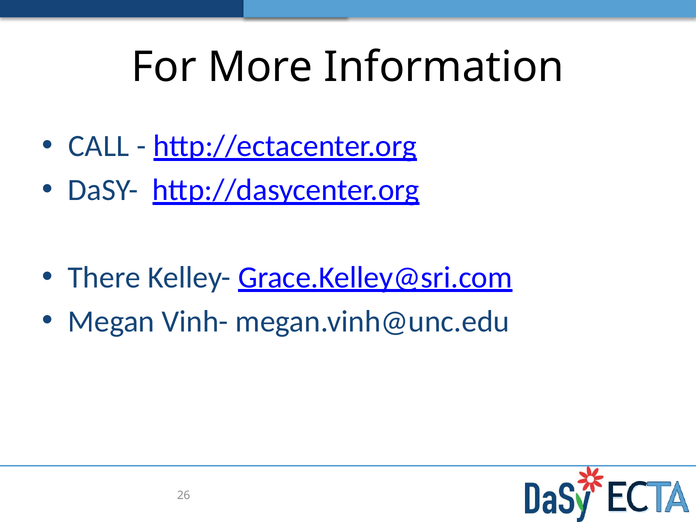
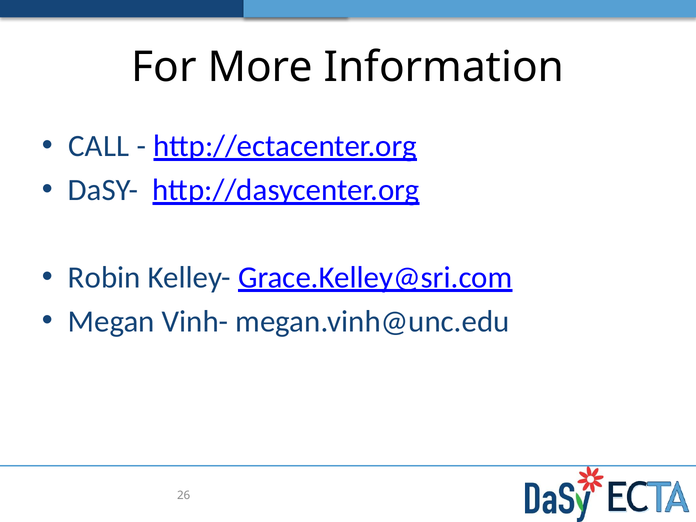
There: There -> Robin
